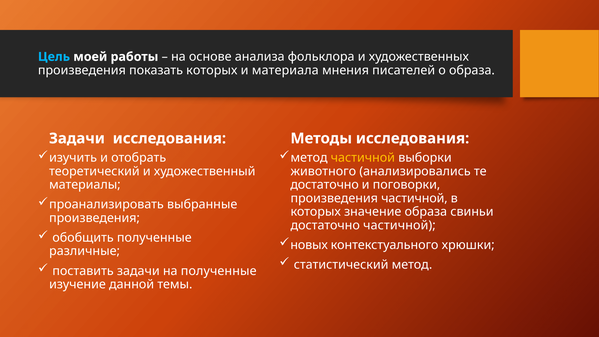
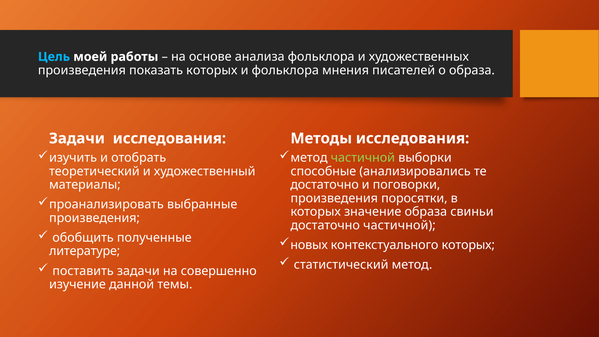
и материала: материала -> фольклора
частичной at (363, 158) colour: yellow -> light green
животного: животного -> способные
произведения частичной: частичной -> поросятки
контекстуального хрюшки: хрюшки -> которых
различные: различные -> литературе
на полученные: полученные -> совершенно
